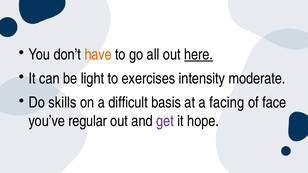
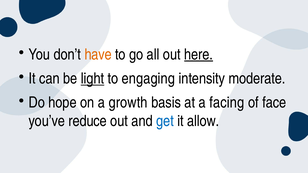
light underline: none -> present
exercises: exercises -> engaging
skills: skills -> hope
difficult: difficult -> growth
regular: regular -> reduce
get colour: purple -> blue
hope: hope -> allow
